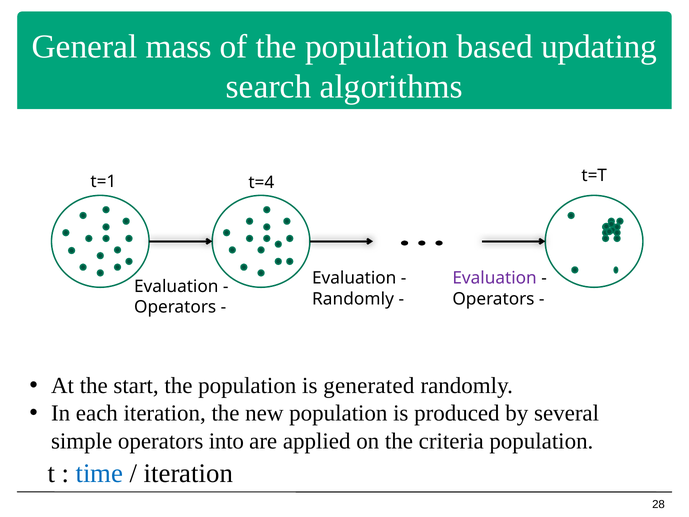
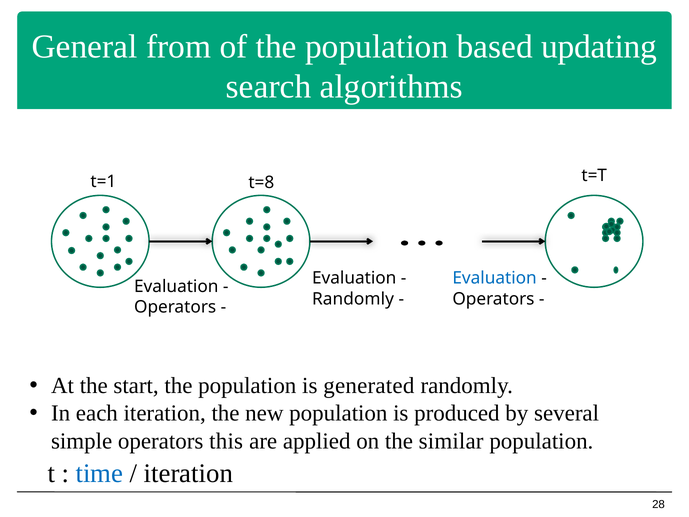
mass: mass -> from
t=4: t=4 -> t=8
Evaluation at (495, 278) colour: purple -> blue
into: into -> this
criteria: criteria -> similar
